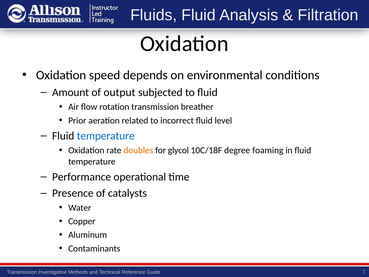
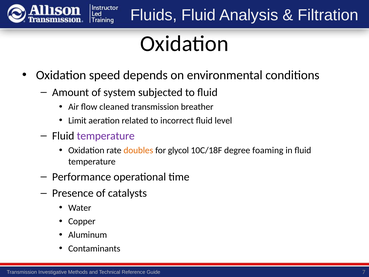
output: output -> system
rotation: rotation -> cleaned
Prior: Prior -> Limit
temperature at (106, 136) colour: blue -> purple
